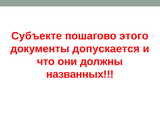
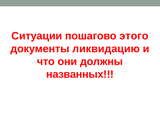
Субъекте: Субъекте -> Ситуации
допускается: допускается -> ликвидацию
